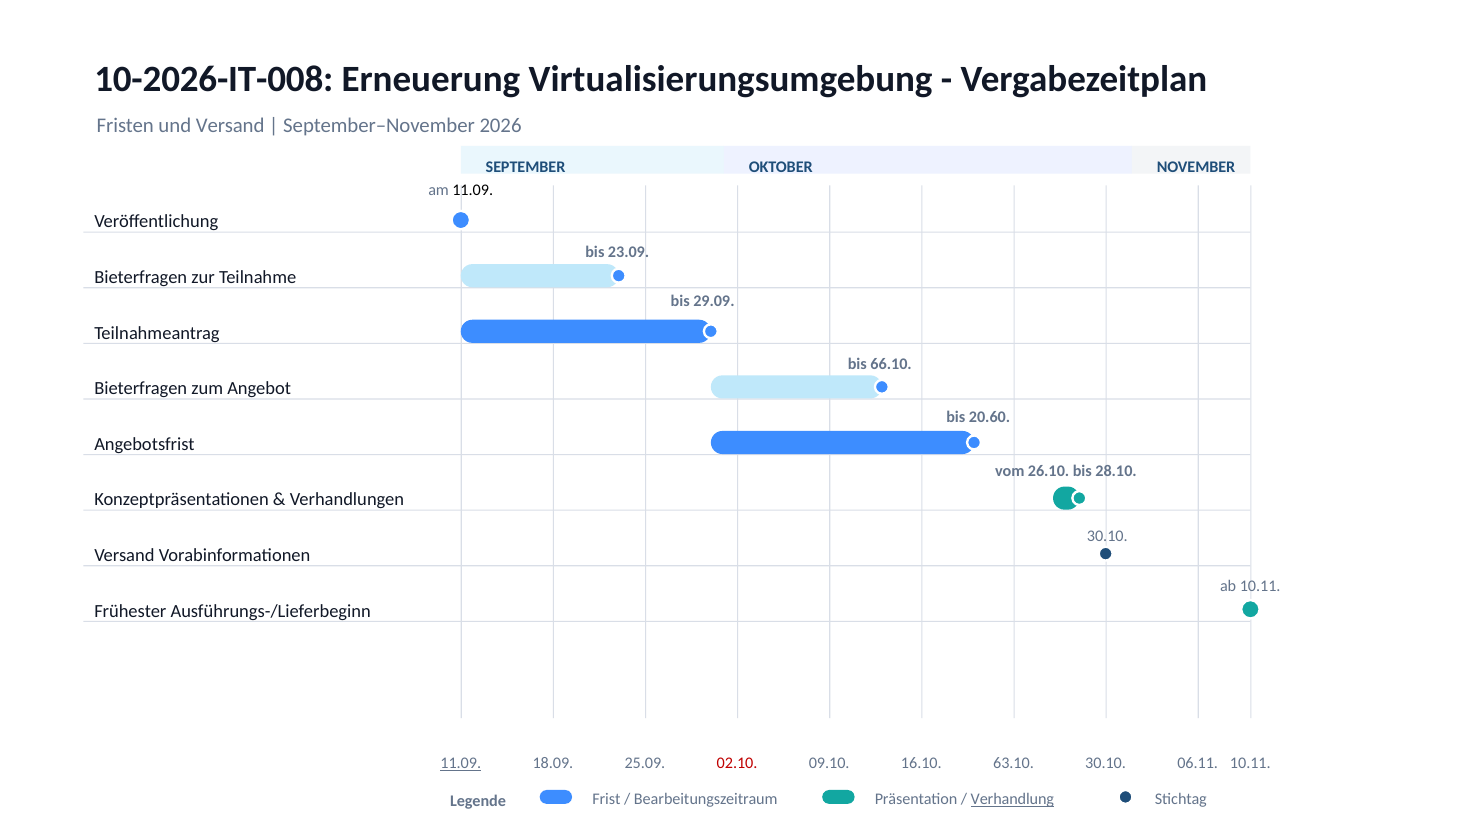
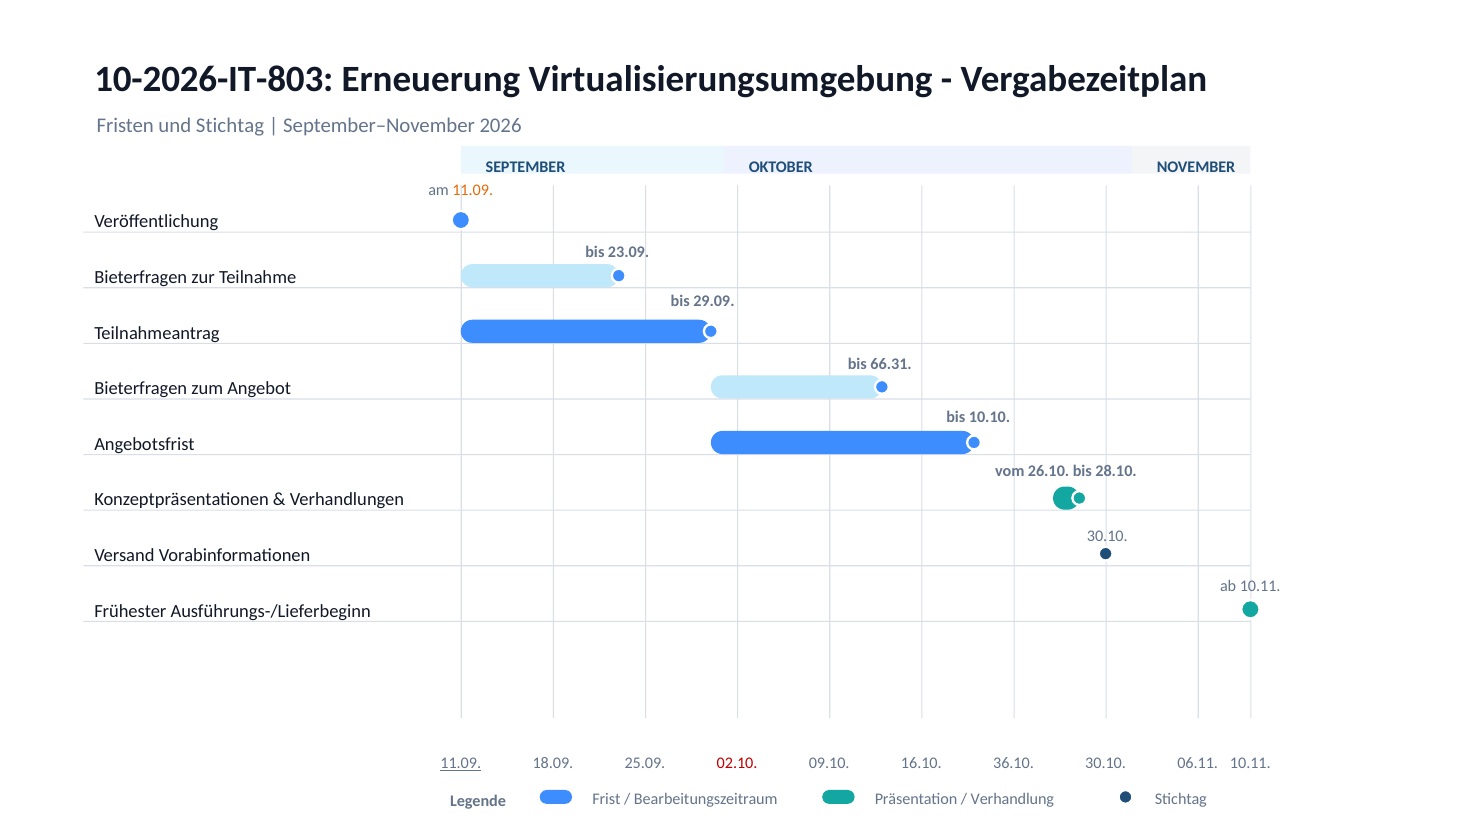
10-2026-IT-008: 10-2026-IT-008 -> 10-2026-IT-803
und Versand: Versand -> Stichtag
11.09 at (473, 190) colour: black -> orange
66.10: 66.10 -> 66.31
20.60: 20.60 -> 10.10
63.10: 63.10 -> 36.10
Verhandlung underline: present -> none
